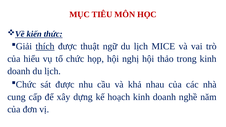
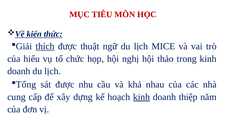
Chức at (26, 85): Chức -> Tổng
kinh at (142, 97) underline: none -> present
nghề: nghề -> thiệp
